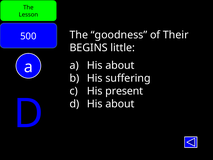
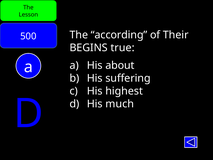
goodness: goodness -> according
little: little -> true
present: present -> highest
d His about: about -> much
